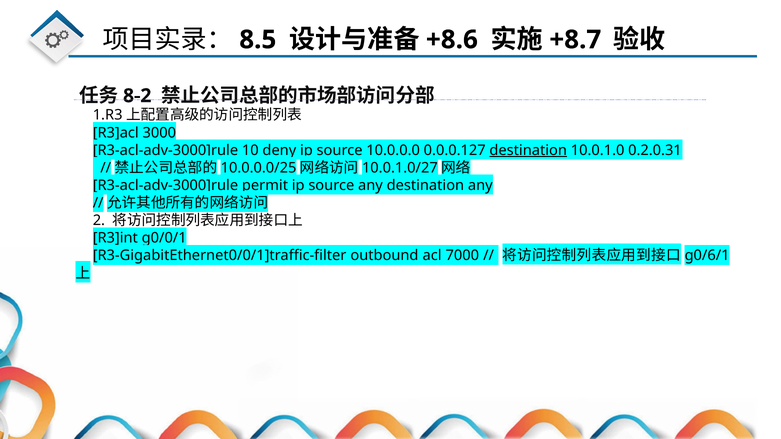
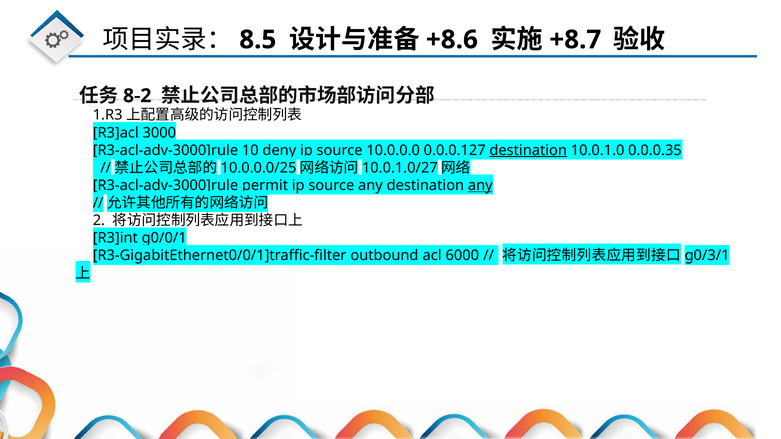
0.2.0.31: 0.2.0.31 -> 0.0.0.35
any at (480, 186) underline: none -> present
7000: 7000 -> 6000
g0/6/1: g0/6/1 -> g0/3/1
